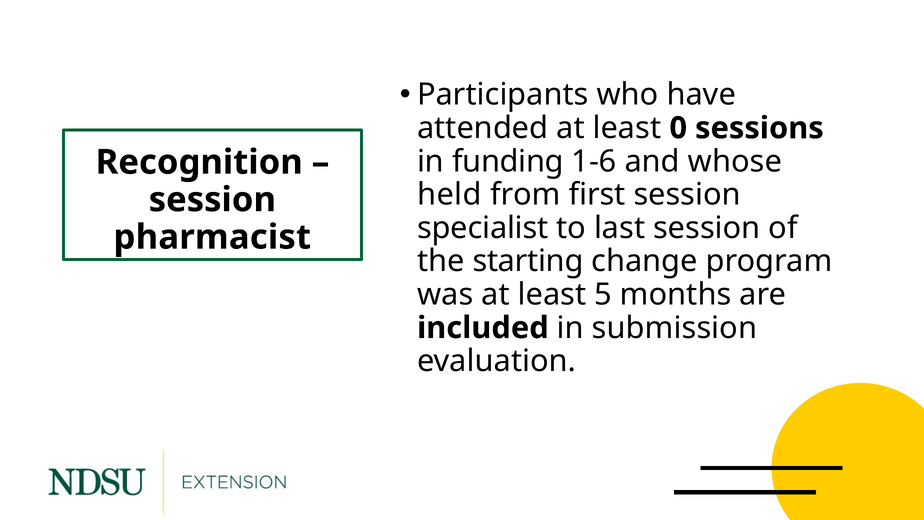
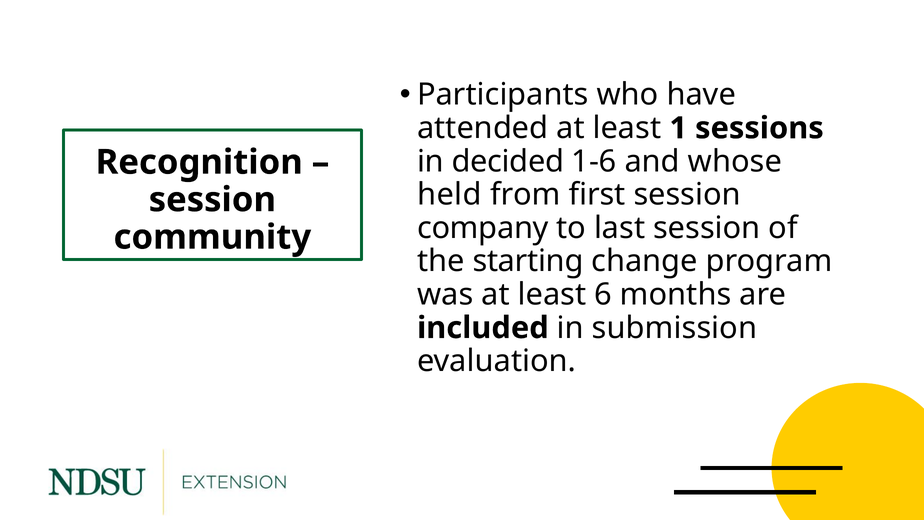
0: 0 -> 1
funding: funding -> decided
specialist: specialist -> company
pharmacist: pharmacist -> community
5: 5 -> 6
